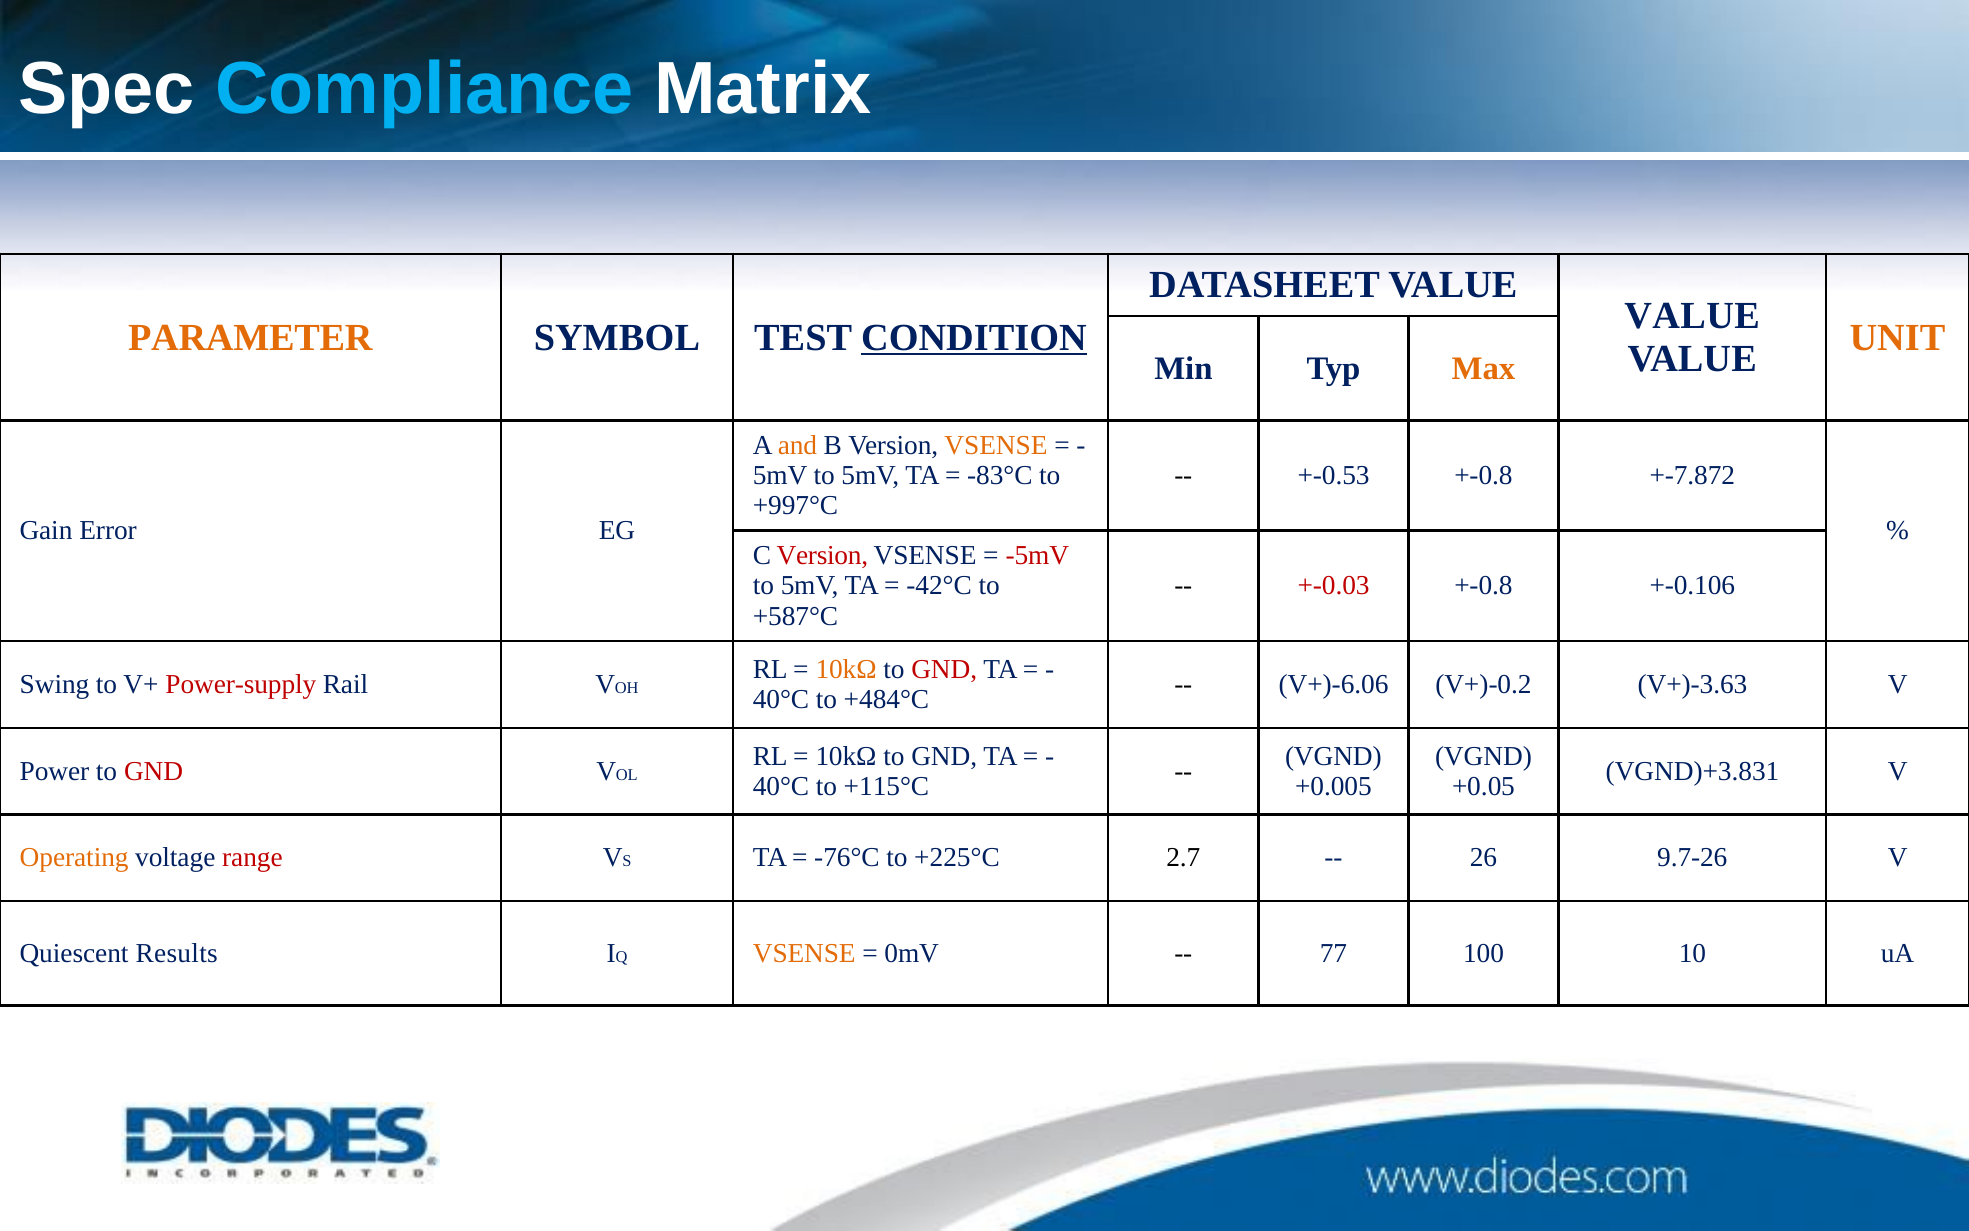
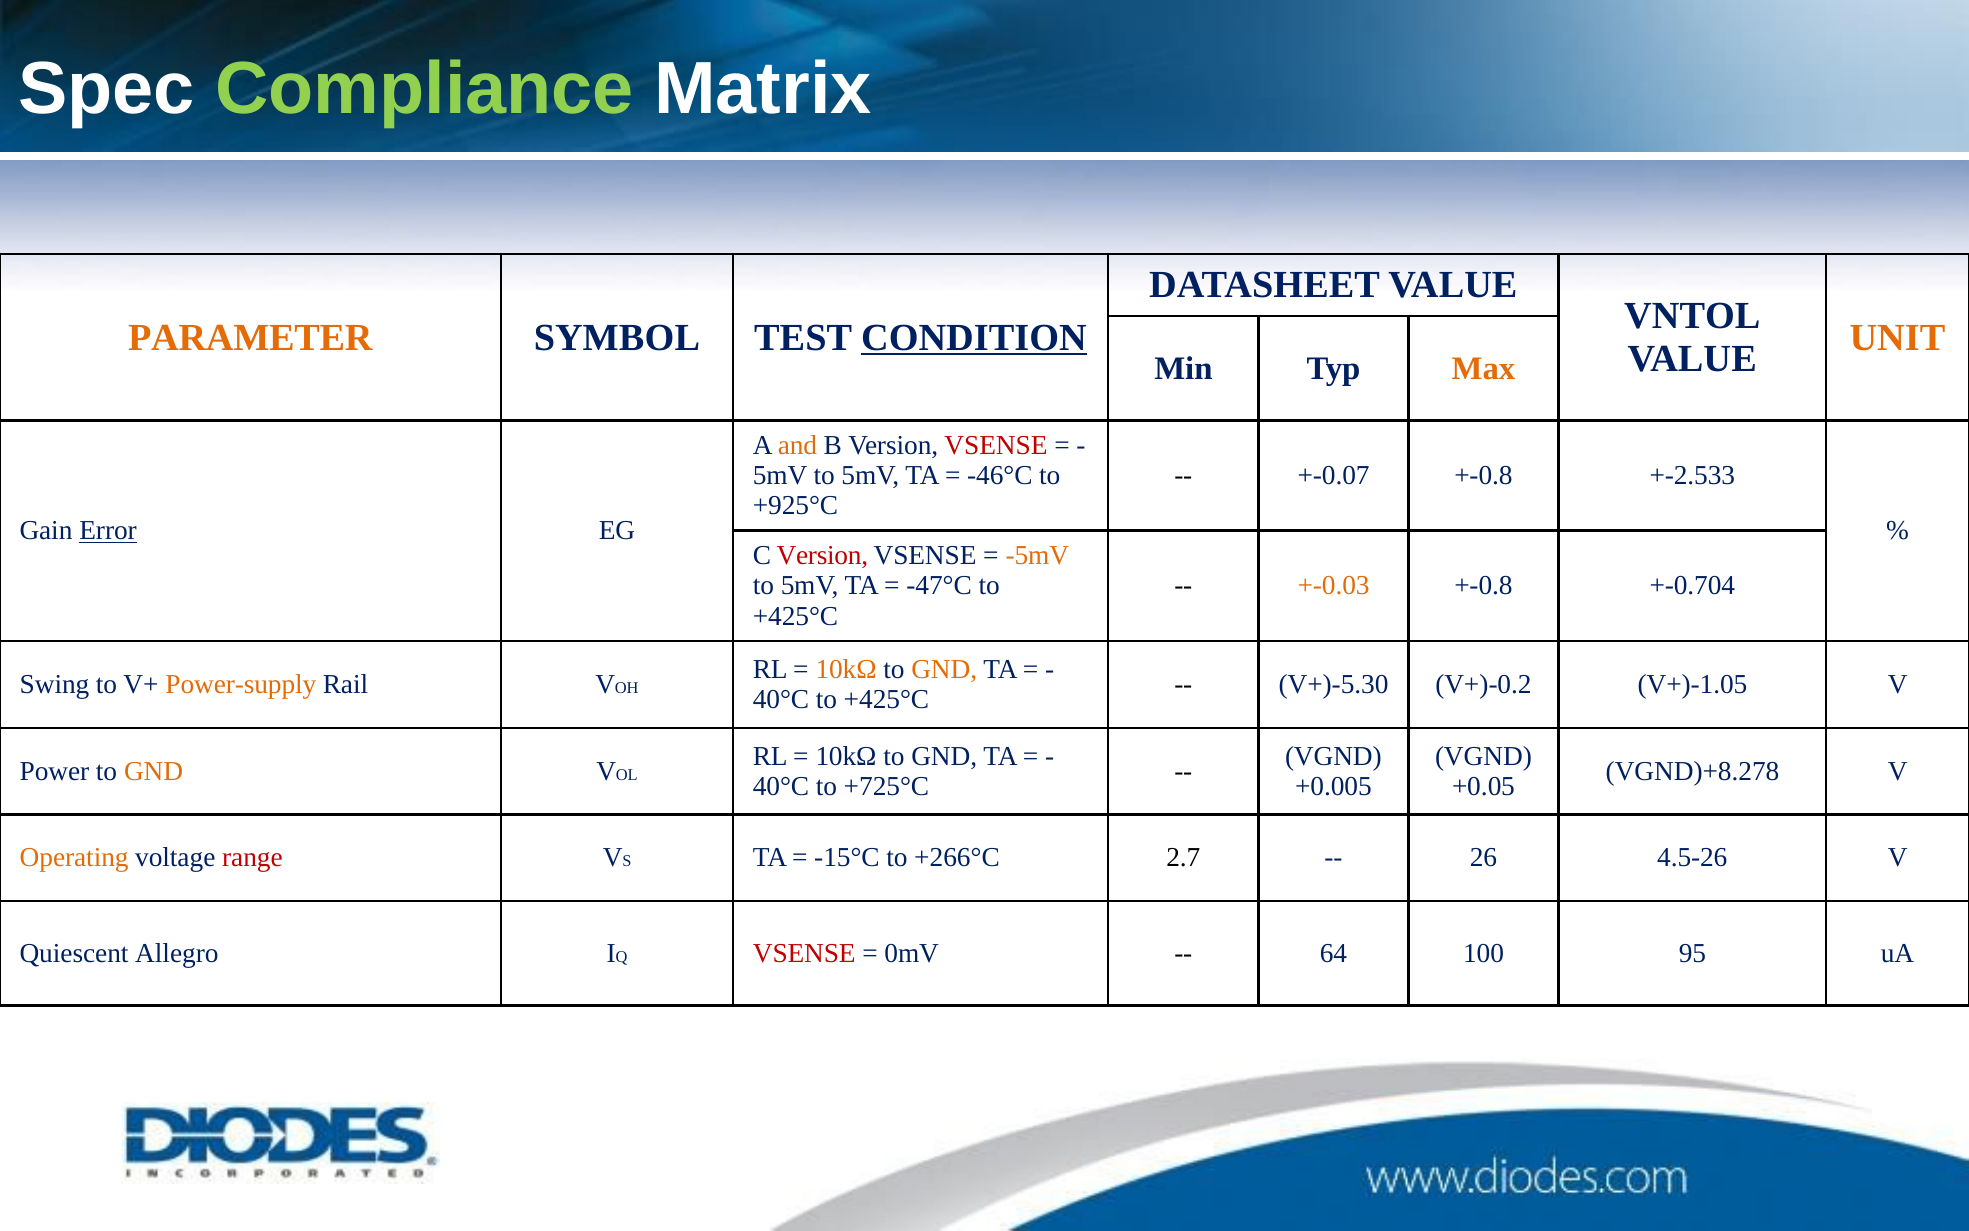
Compliance colour: light blue -> light green
VALUE at (1692, 316): VALUE -> VNTOL
VSENSE at (996, 445) colour: orange -> red
-83°C: -83°C -> -46°C
+-0.53: +-0.53 -> +-0.07
+-7.872: +-7.872 -> +-2.533
+997°C: +997°C -> +925°C
Error underline: none -> present
-5mV colour: red -> orange
-42°C: -42°C -> -47°C
+-0.03 colour: red -> orange
+-0.106: +-0.106 -> +-0.704
+587°C at (796, 616): +587°C -> +425°C
GND at (944, 669) colour: red -> orange
Power-supply colour: red -> orange
V+)-6.06: V+)-6.06 -> V+)-5.30
V+)-3.63: V+)-3.63 -> V+)-1.05
+484°C at (886, 699): +484°C -> +425°C
GND at (154, 771) colour: red -> orange
VGND)+3.831: VGND)+3.831 -> VGND)+8.278
+115°C: +115°C -> +725°C
-76°C: -76°C -> -15°C
+225°C: +225°C -> +266°C
9.7-26: 9.7-26 -> 4.5-26
Results: Results -> Allegro
VSENSE at (804, 953) colour: orange -> red
77: 77 -> 64
10: 10 -> 95
